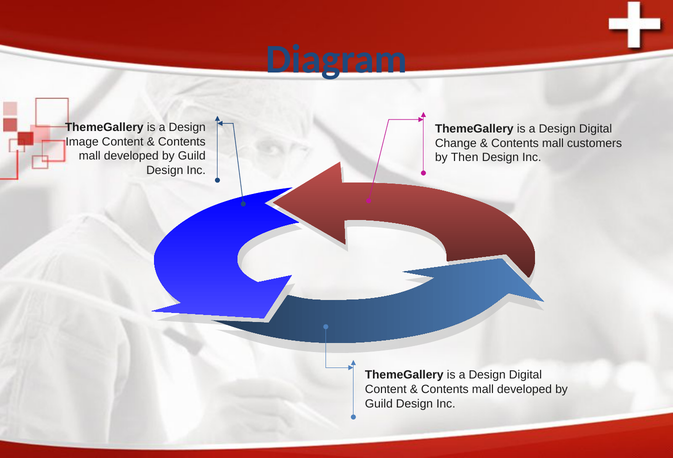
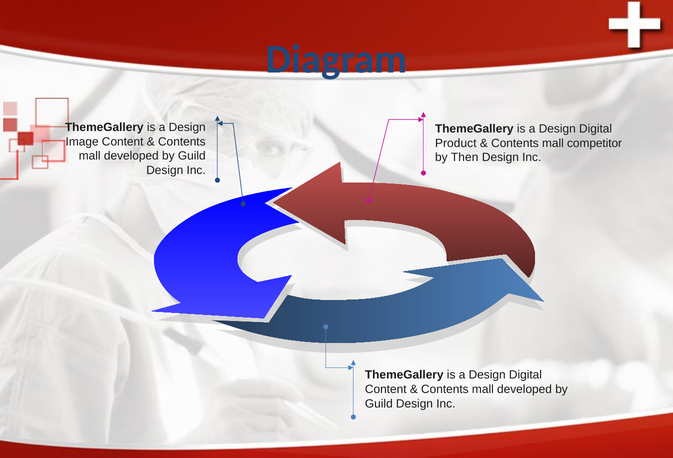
Change: Change -> Product
customers: customers -> competitor
